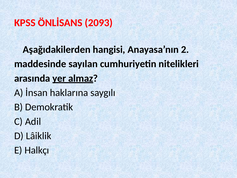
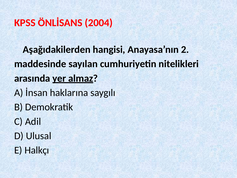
2093: 2093 -> 2004
Lâiklik: Lâiklik -> Ulusal
